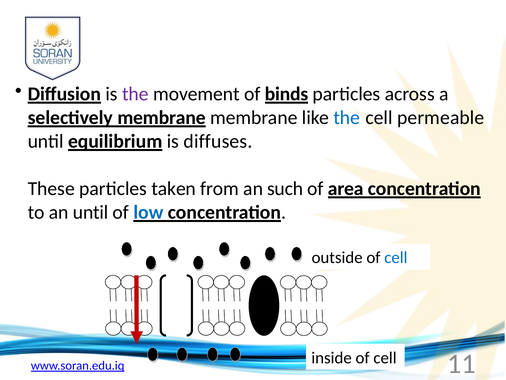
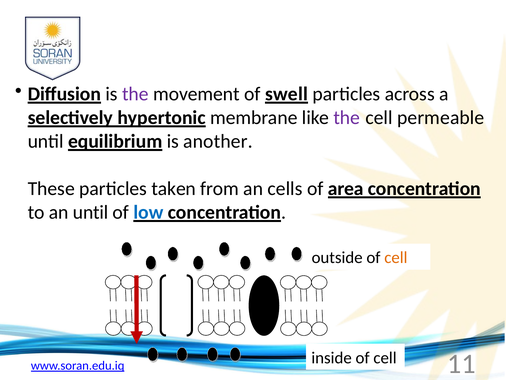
binds: binds -> swell
selectively membrane: membrane -> hypertonic
the at (347, 118) colour: blue -> purple
diffuses: diffuses -> another
such: such -> cells
cell at (396, 257) colour: blue -> orange
